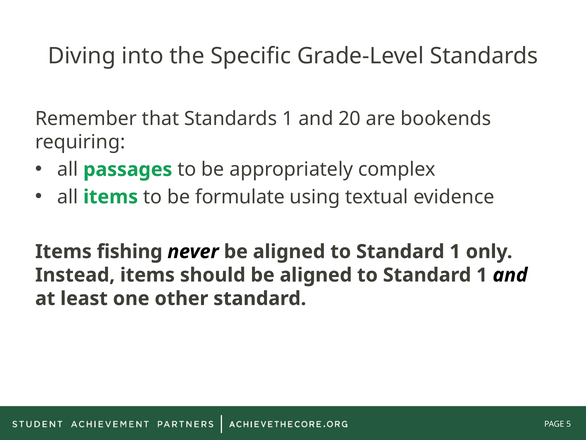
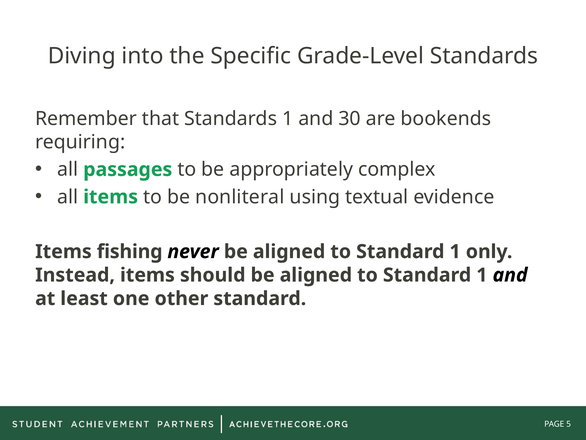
20: 20 -> 30
formulate: formulate -> nonliteral
